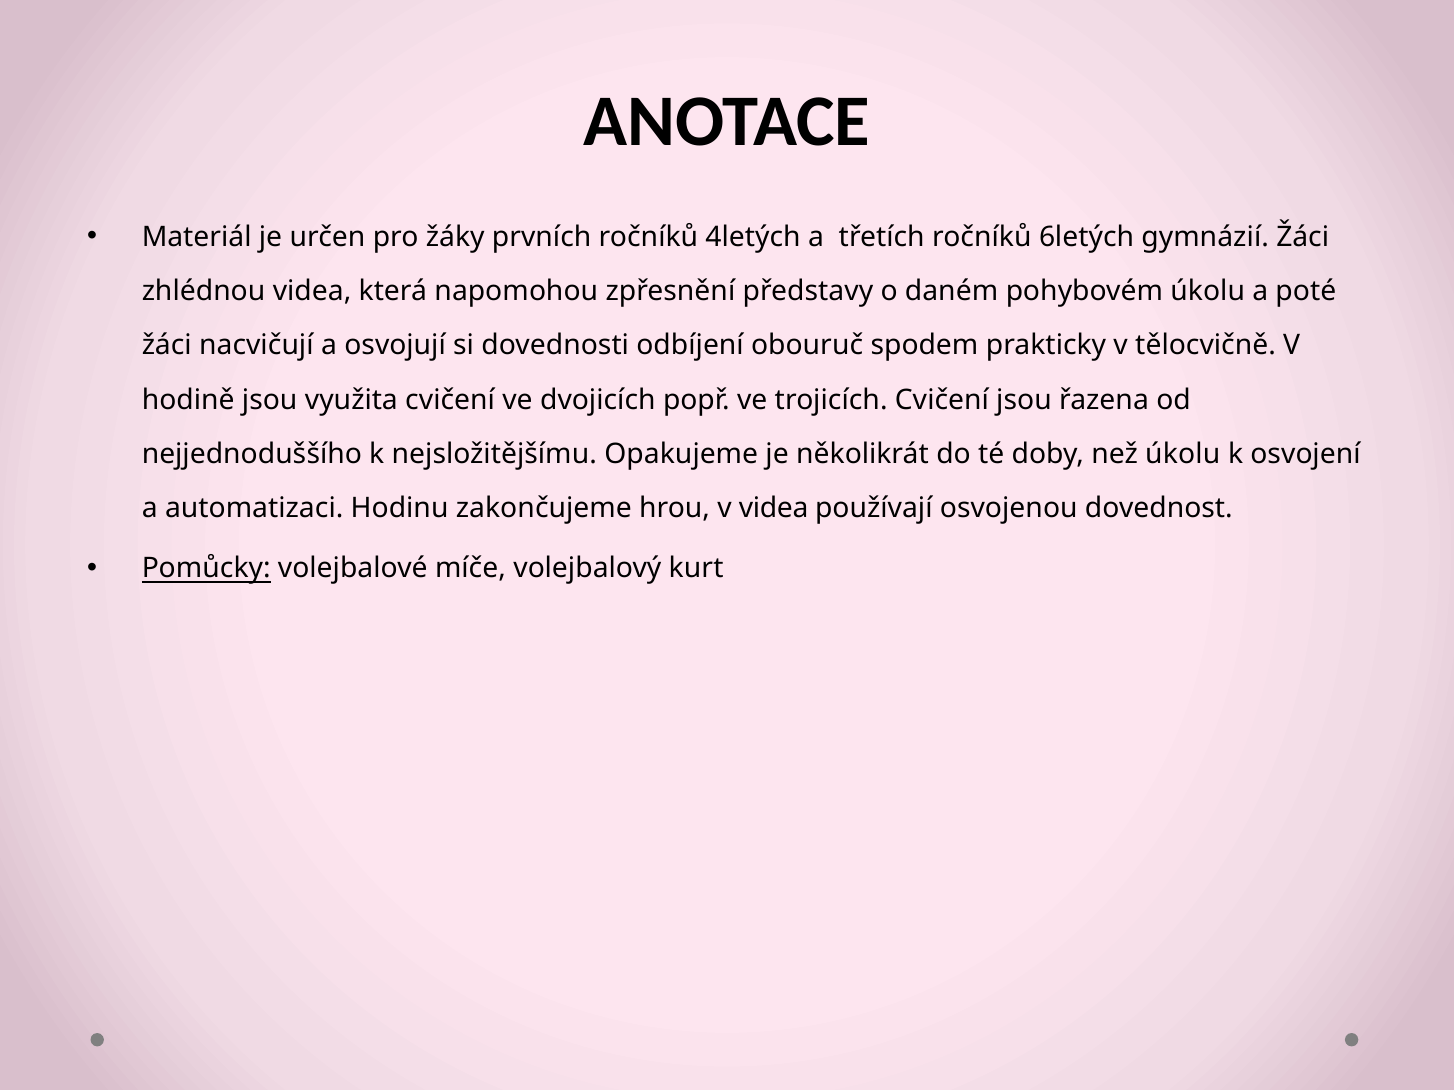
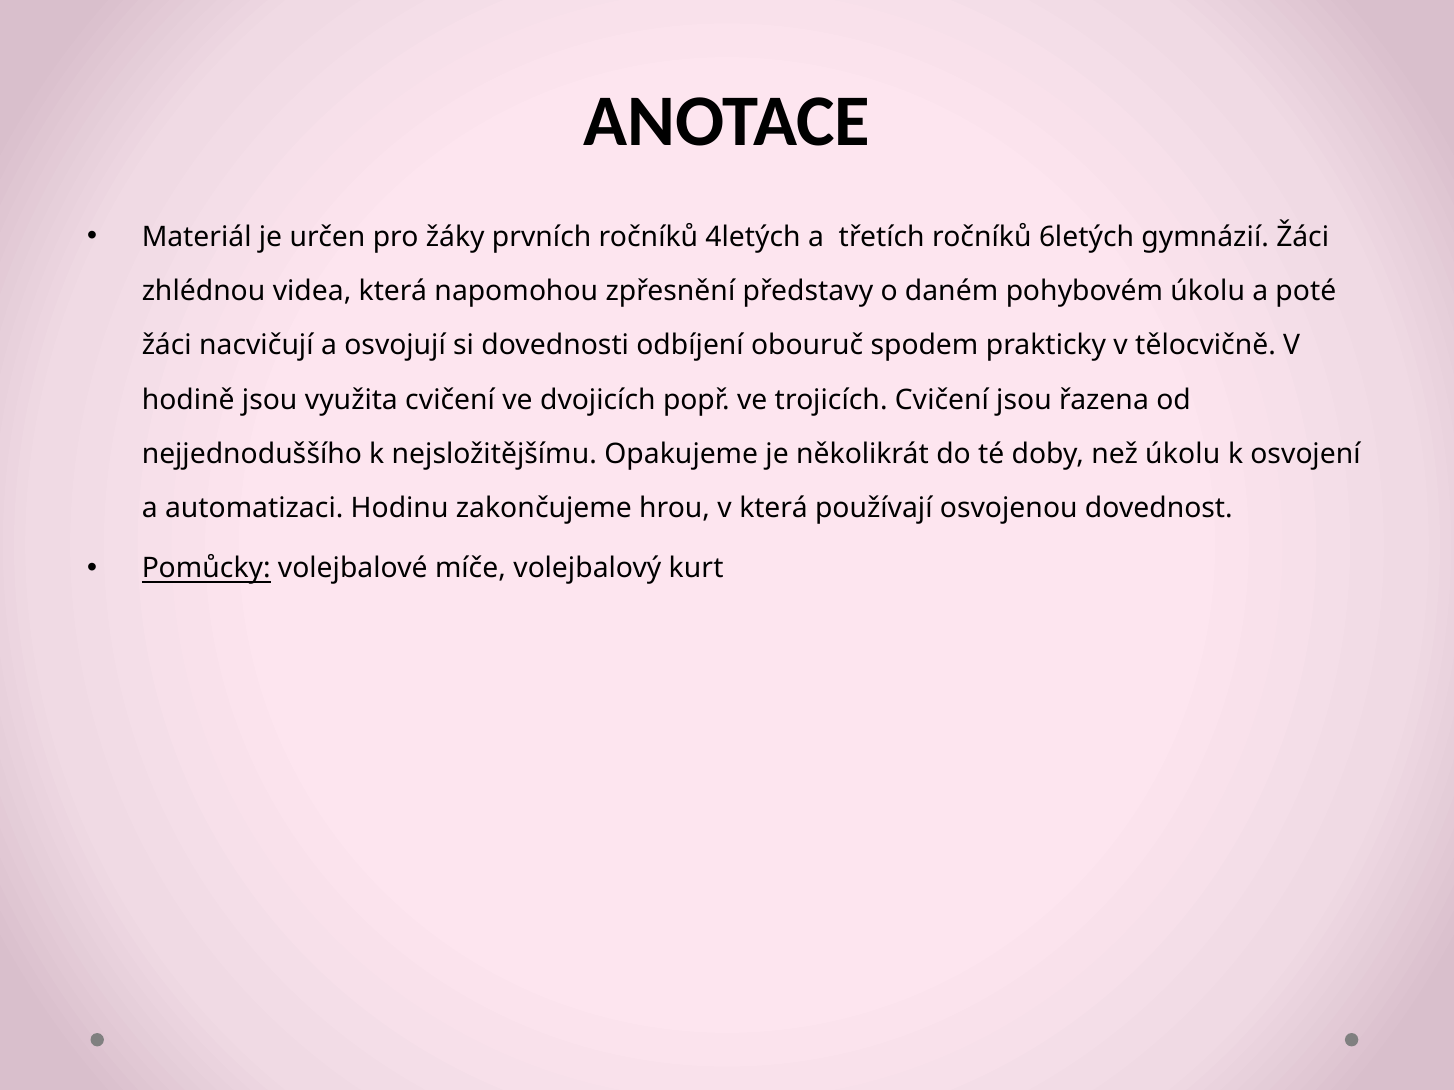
v videa: videa -> která
